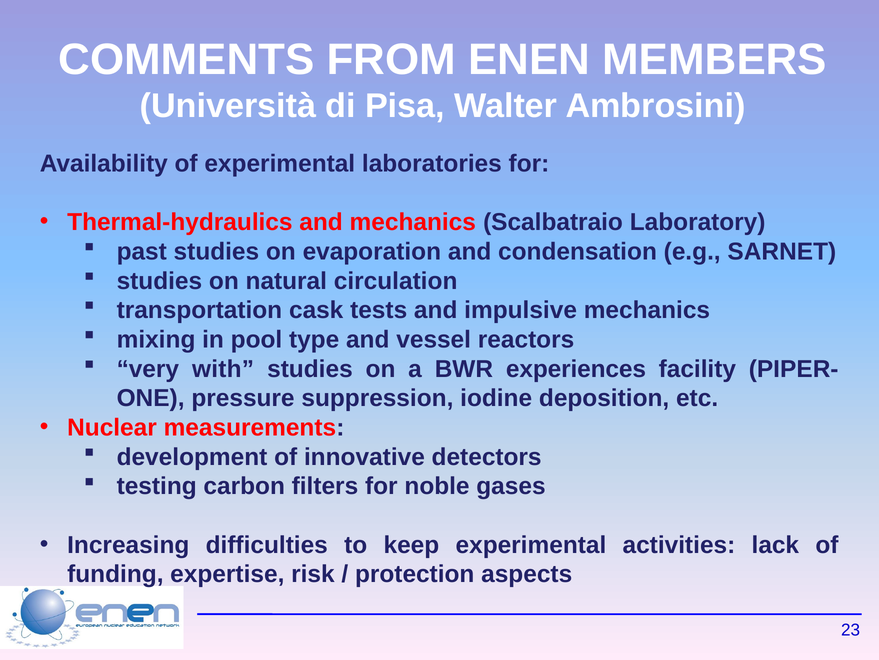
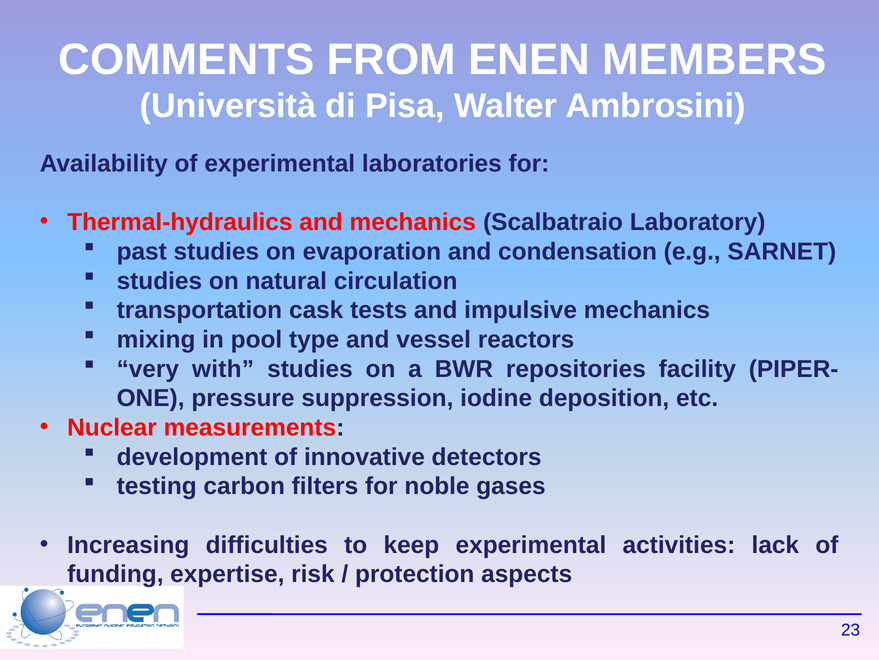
experiences: experiences -> repositories
